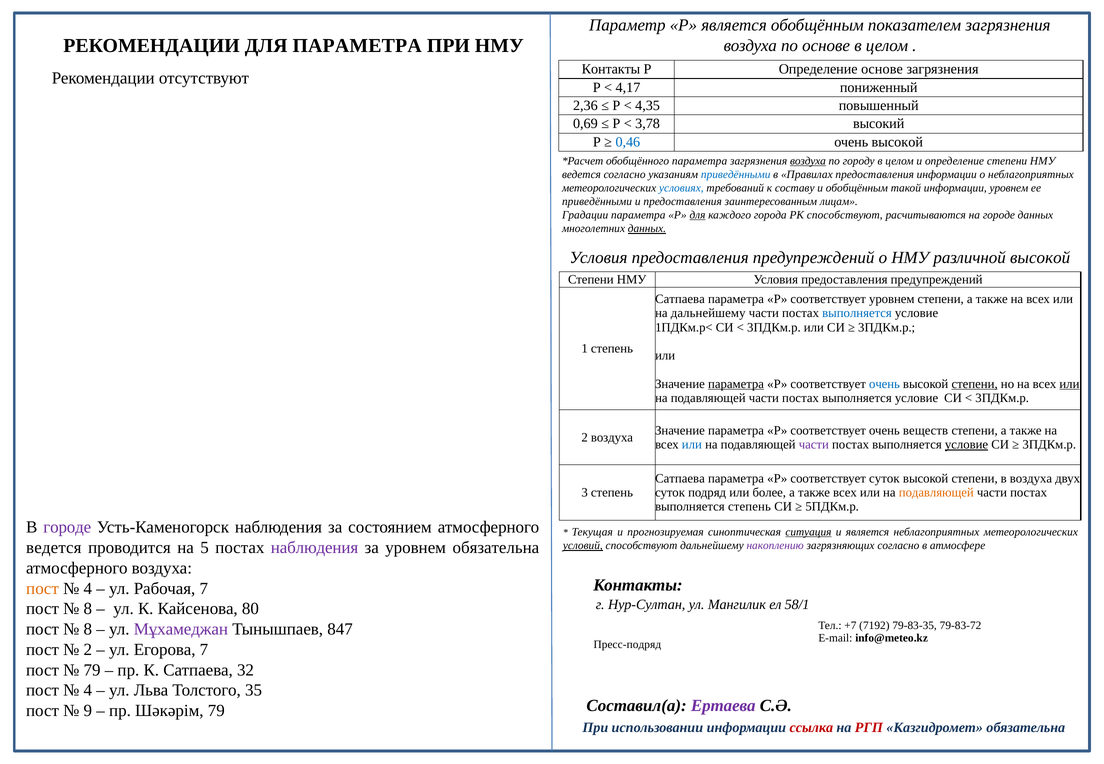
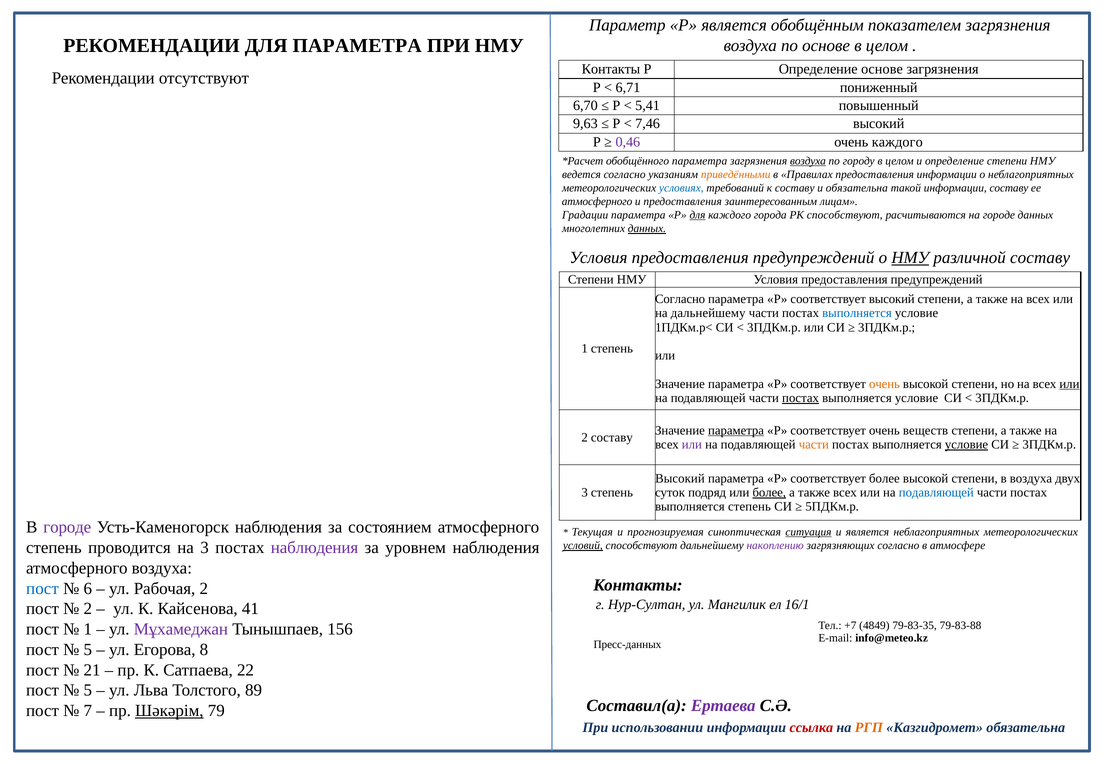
4,17: 4,17 -> 6,71
2,36: 2,36 -> 6,70
4,35: 4,35 -> 5,41
0,69: 0,69 -> 9,63
3,78: 3,78 -> 7,46
0,46 colour: blue -> purple
высокой at (897, 142): высокой -> каждого
приведёнными at (736, 174) colour: blue -> orange
и обобщённым: обобщённым -> обязательна
информации уровнем: уровнем -> составу
приведёнными at (597, 202): приведёнными -> атмосферного
НМУ at (910, 258) underline: none -> present
различной высокой: высокой -> составу
Сатпаева at (680, 299): Сатпаева -> Согласно
соответствует уровнем: уровнем -> высокий
параметра at (736, 384) underline: present -> none
очень at (884, 384) colour: blue -> orange
степени at (975, 384) underline: present -> none
постах at (801, 398) underline: none -> present
параметра at (736, 431) underline: none -> present
2 воздуха: воздуха -> составу
или at (692, 445) colour: blue -> purple
части at (814, 445) colour: purple -> orange
Сатпаева at (680, 479): Сатпаева -> Высокий
соответствует суток: суток -> более
более at (769, 493) underline: none -> present
подавляющей at (936, 493) colour: orange -> blue
ведется at (54, 548): ведется -> степень
на 5: 5 -> 3
уровнем обязательна: обязательна -> наблюдения
пост at (42, 589) colour: orange -> blue
4 at (88, 589): 4 -> 6
Рабочая 7: 7 -> 2
58/1: 58/1 -> 16/1
8 at (88, 609): 8 -> 2
80: 80 -> 41
7192: 7192 -> 4849
79-83-72: 79-83-72 -> 79-83-88
8 at (88, 629): 8 -> 1
847: 847 -> 156
Пресс-подряд: Пресс-подряд -> Пресс-данных
2 at (88, 650): 2 -> 5
Егорова 7: 7 -> 8
79 at (92, 670): 79 -> 21
32: 32 -> 22
4 at (88, 691): 4 -> 5
35: 35 -> 89
9: 9 -> 7
Шәкәрім underline: none -> present
РГП colour: red -> orange
